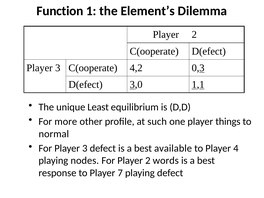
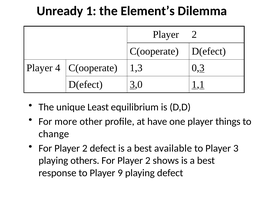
Function: Function -> Unready
3 at (58, 68): 3 -> 4
4,2: 4,2 -> 1,3
such: such -> have
normal: normal -> change
3 at (85, 148): 3 -> 2
4: 4 -> 3
nodes: nodes -> others
words: words -> shows
7: 7 -> 9
